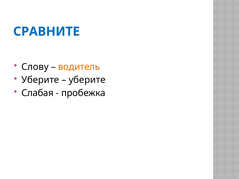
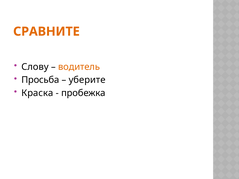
СРАВНИТЕ colour: blue -> orange
Уберите at (40, 80): Уберите -> Просьба
Слабая: Слабая -> Краска
